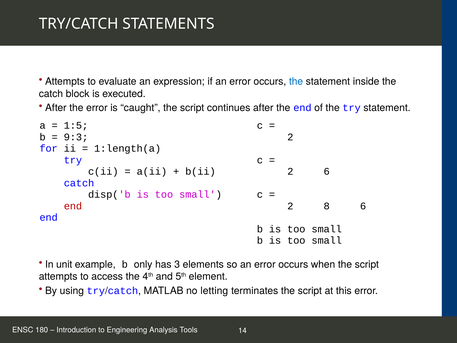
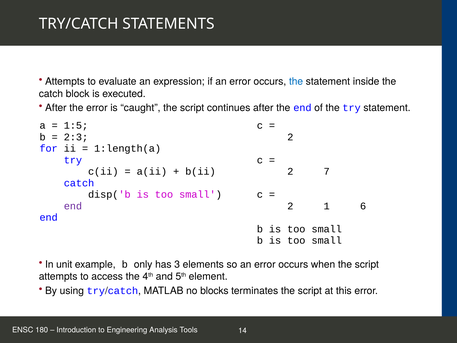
9:3: 9:3 -> 2:3
2 6: 6 -> 7
end at (73, 206) colour: red -> purple
8: 8 -> 1
letting: letting -> blocks
